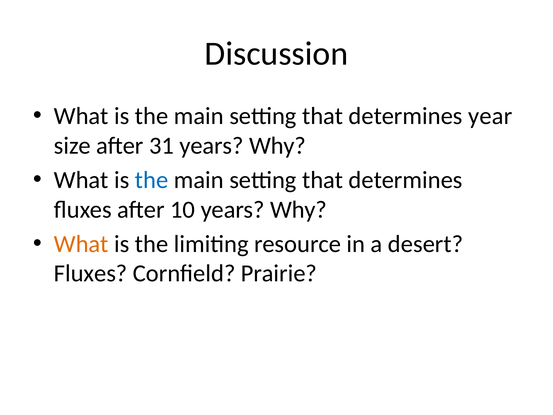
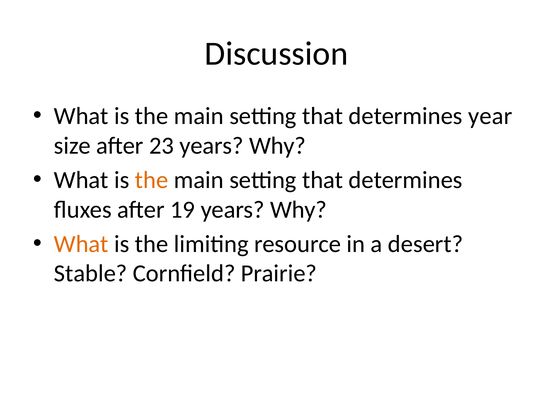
31: 31 -> 23
the at (152, 180) colour: blue -> orange
10: 10 -> 19
Fluxes at (91, 273): Fluxes -> Stable
